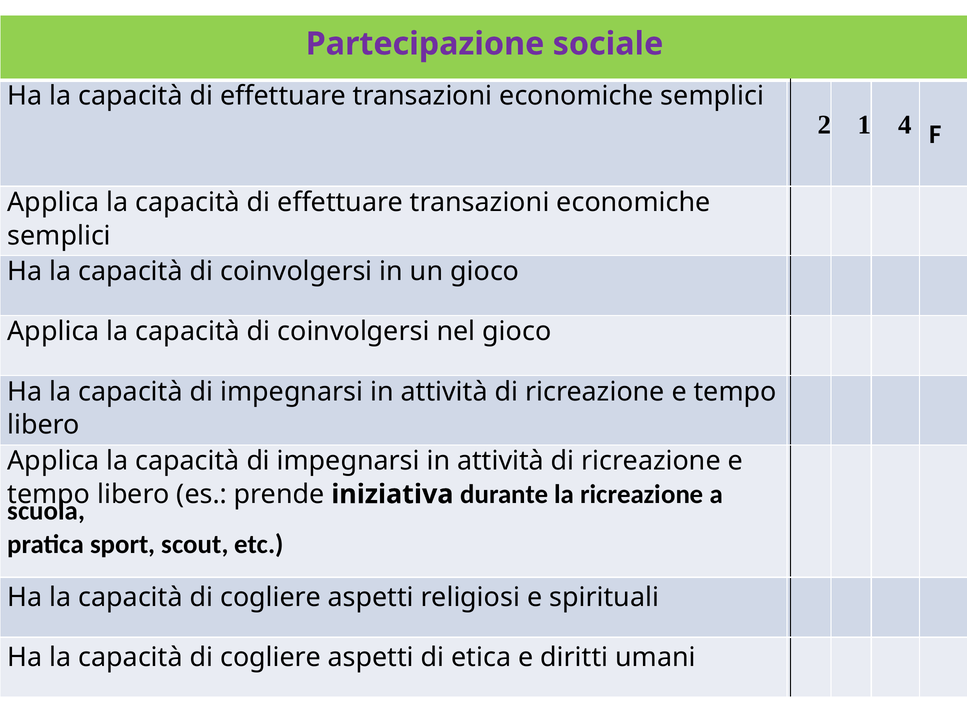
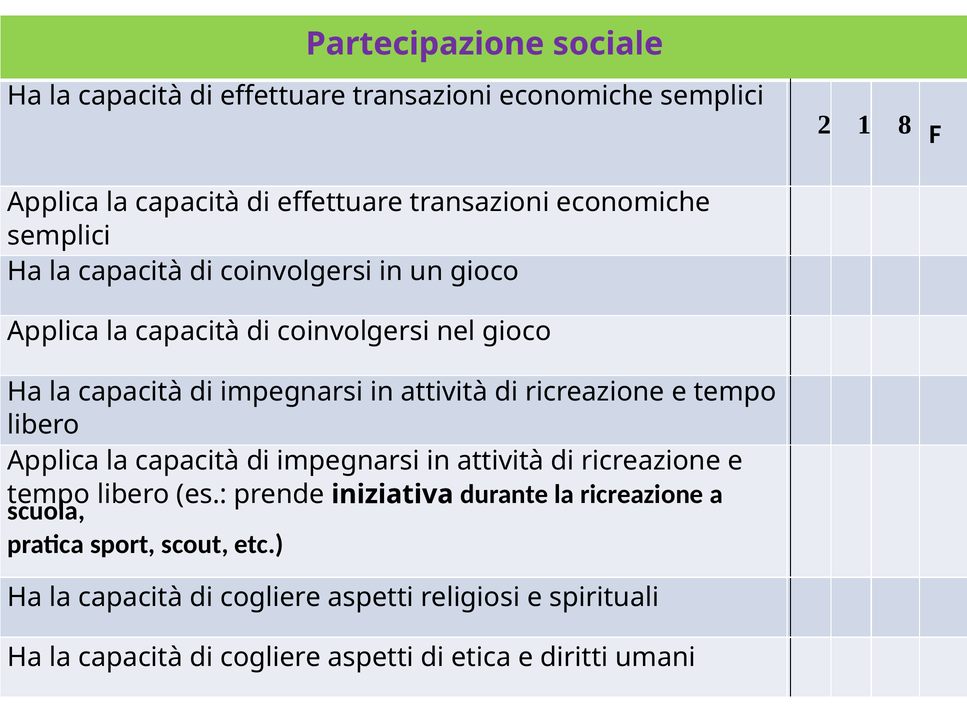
4: 4 -> 8
